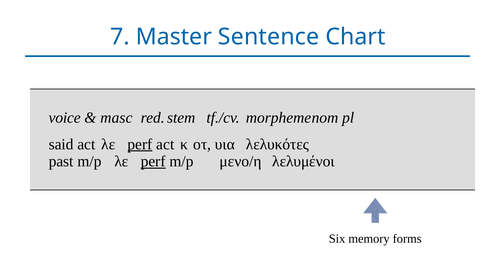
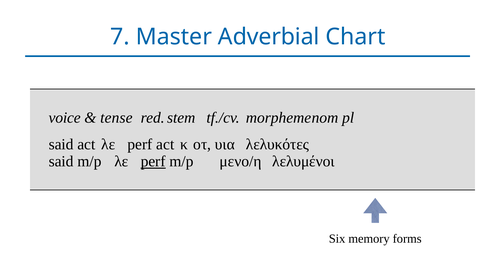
Sentence: Sentence -> Adverbial
masc: masc -> tense
perf at (140, 144) underline: present -> none
past at (61, 161): past -> said
